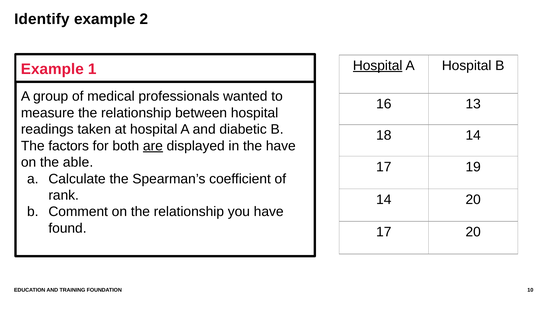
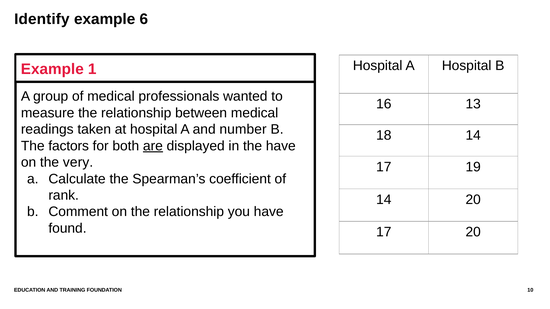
2: 2 -> 6
Hospital at (378, 66) underline: present -> none
between hospital: hospital -> medical
diabetic: diabetic -> number
able: able -> very
